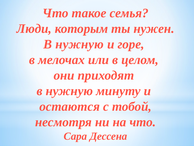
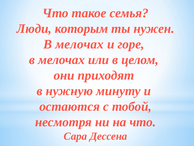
нужную at (80, 44): нужную -> мелочах
